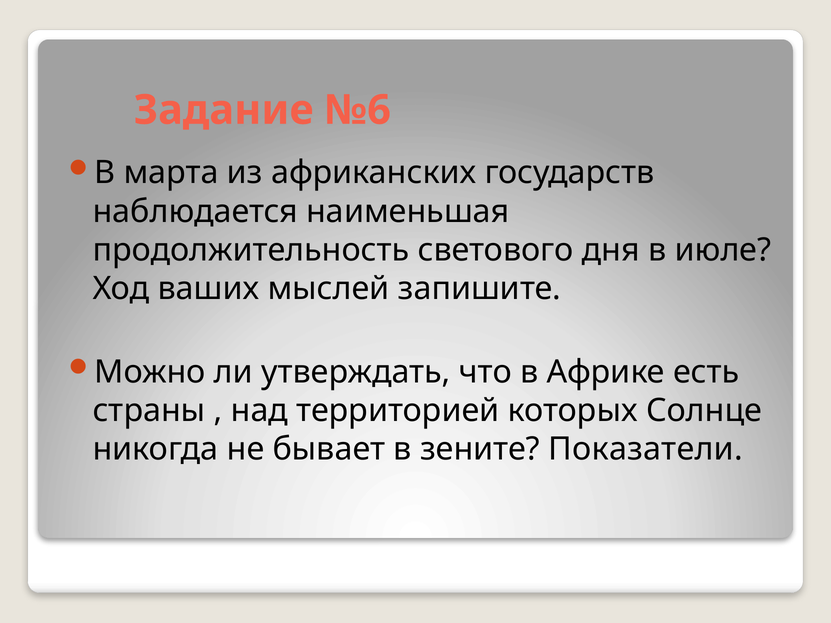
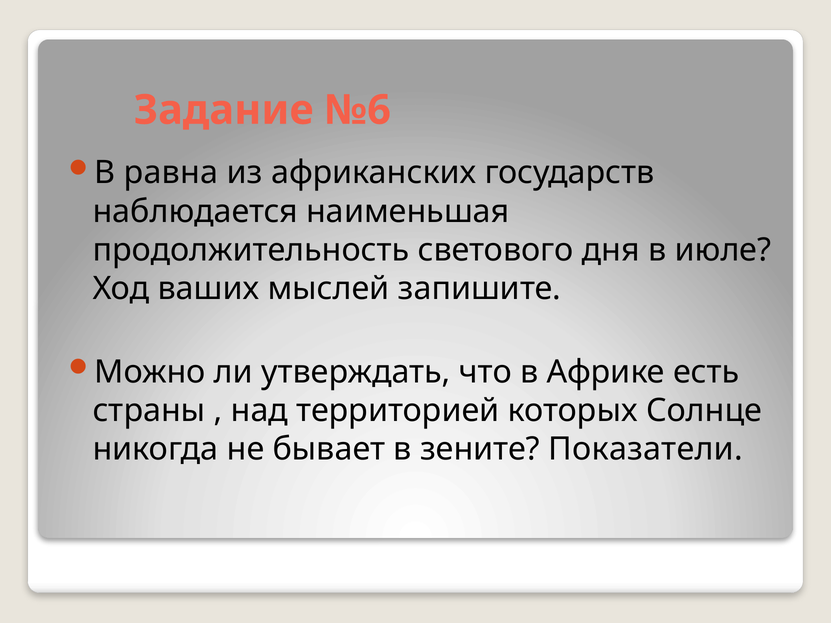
марта: марта -> равна
